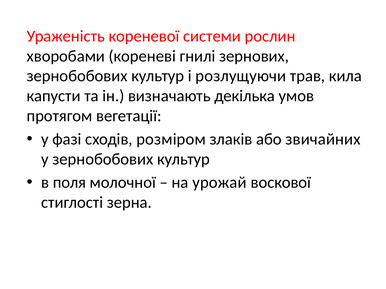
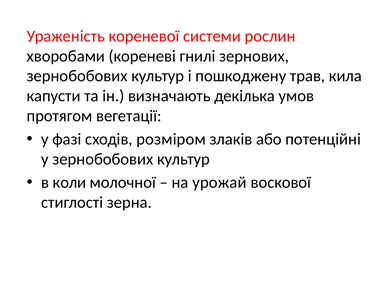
розлущуючи: розлущуючи -> пошкоджену
звичайних: звичайних -> потенційні
поля: поля -> коли
